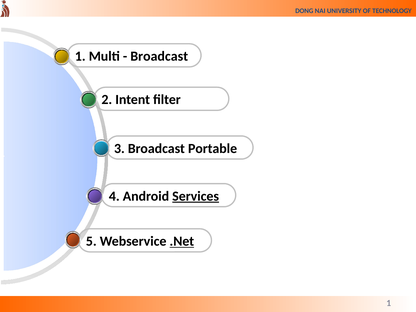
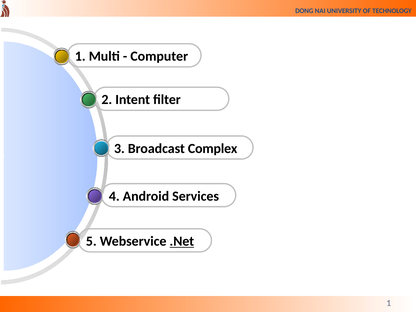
Broadcast at (159, 56): Broadcast -> Computer
Portable: Portable -> Complex
Services underline: present -> none
